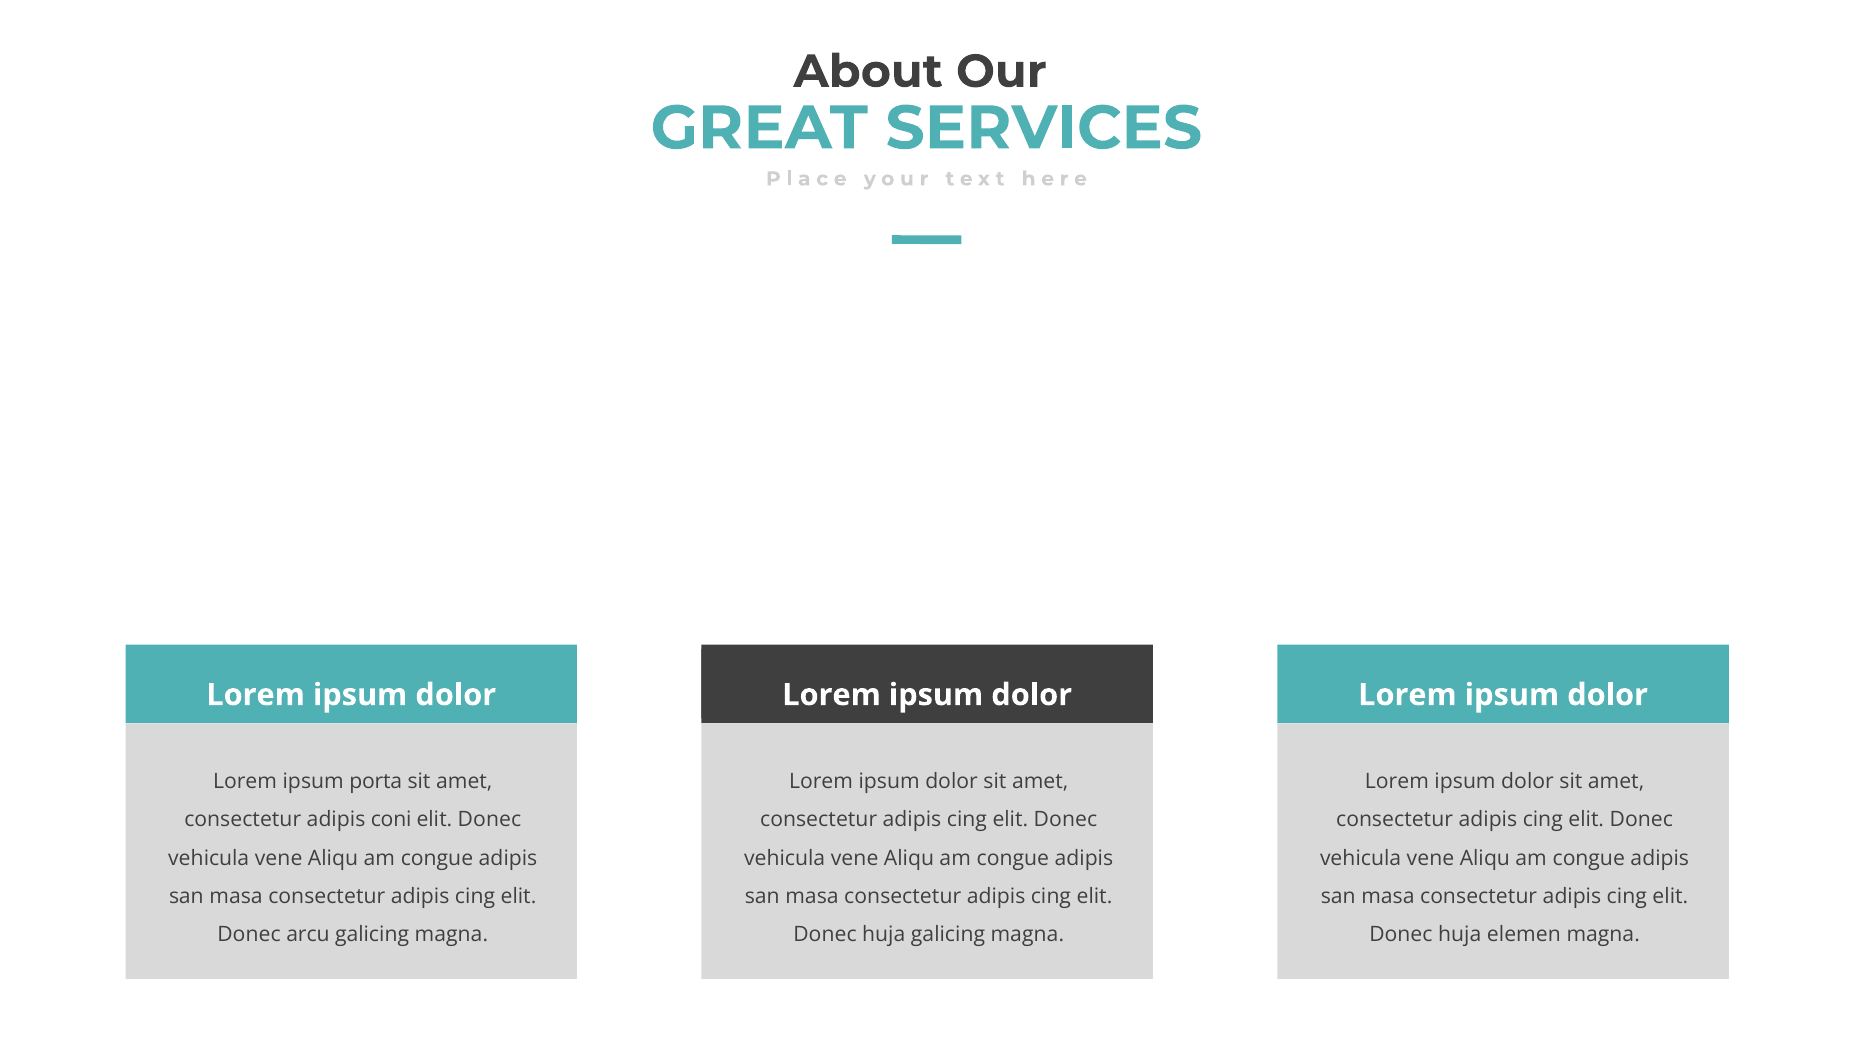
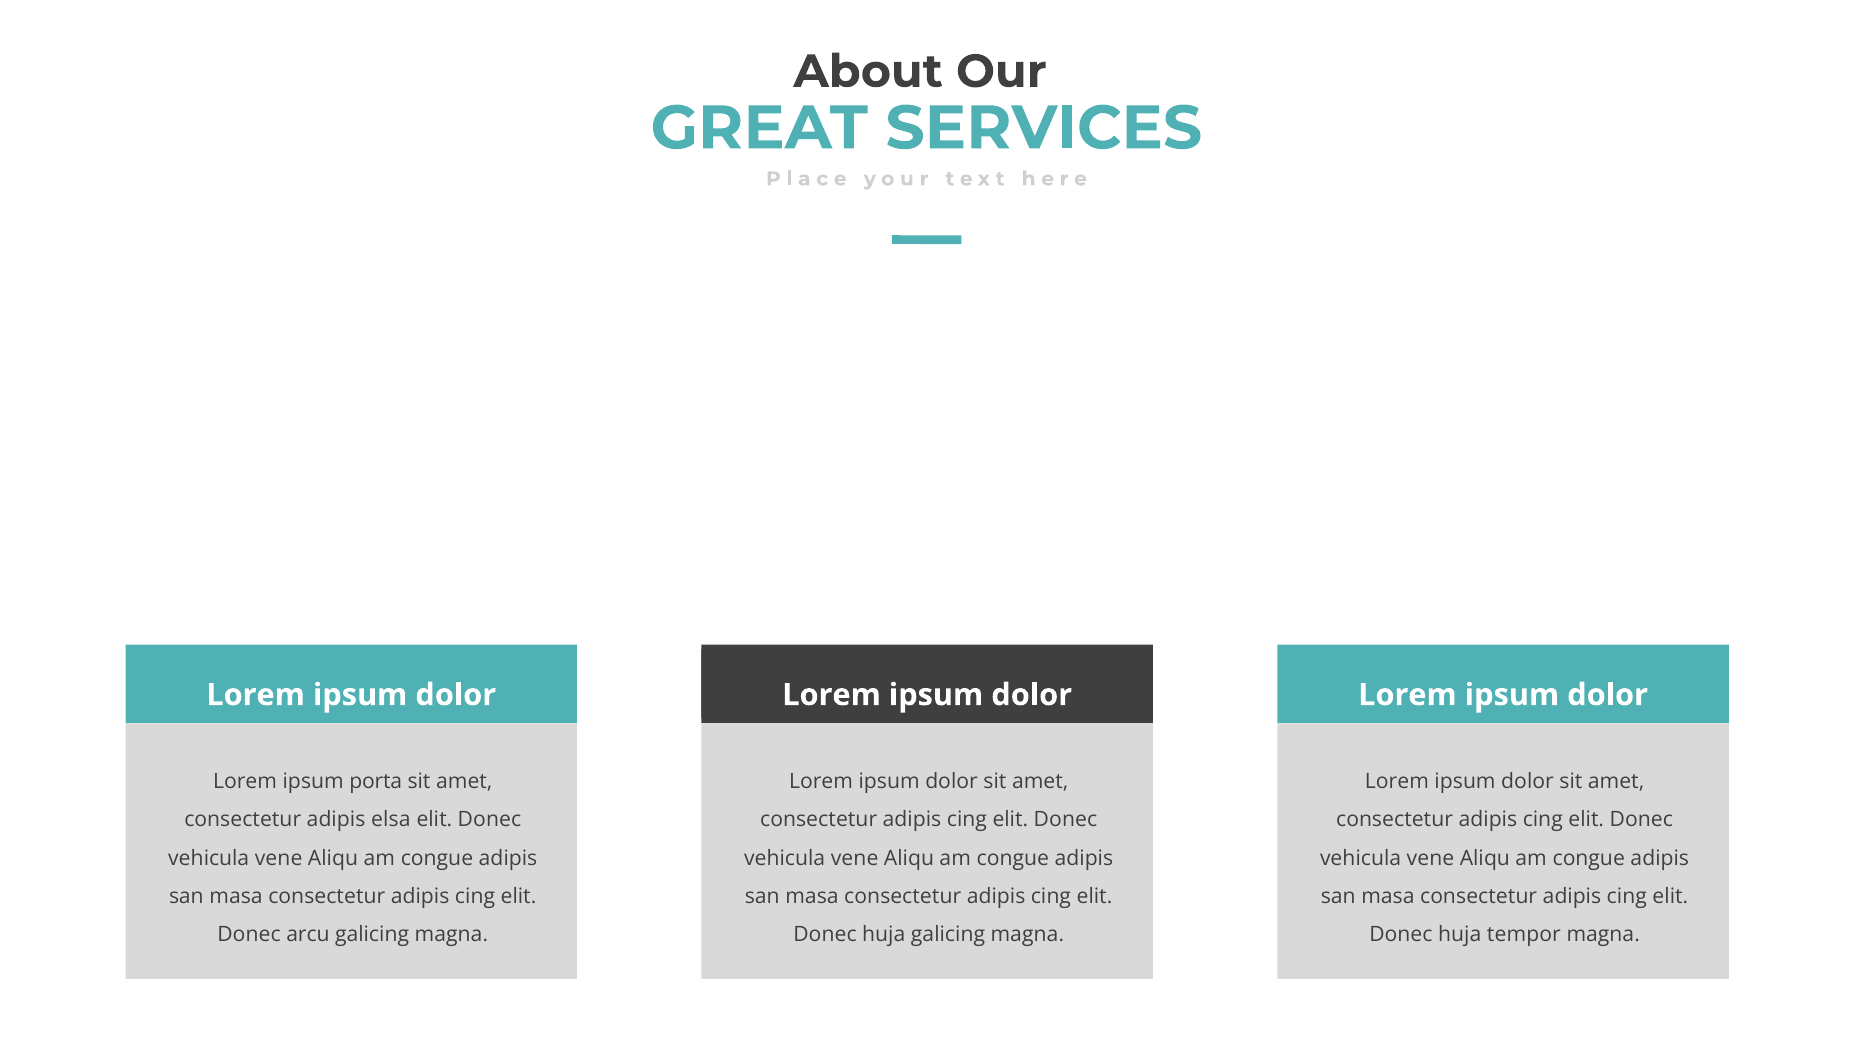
coni: coni -> elsa
elemen: elemen -> tempor
